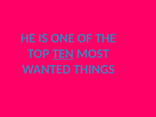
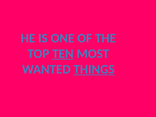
THINGS underline: none -> present
